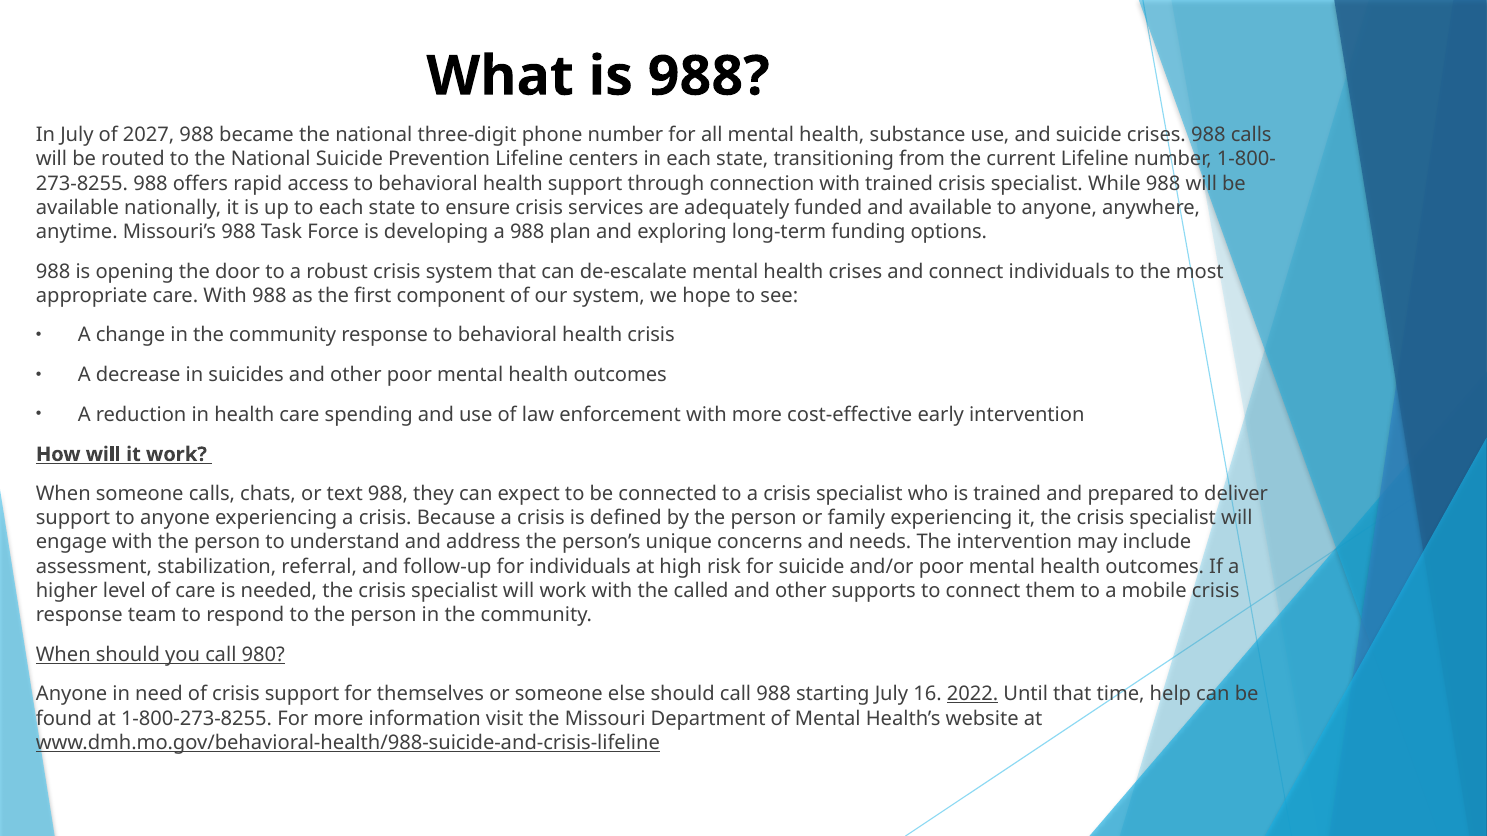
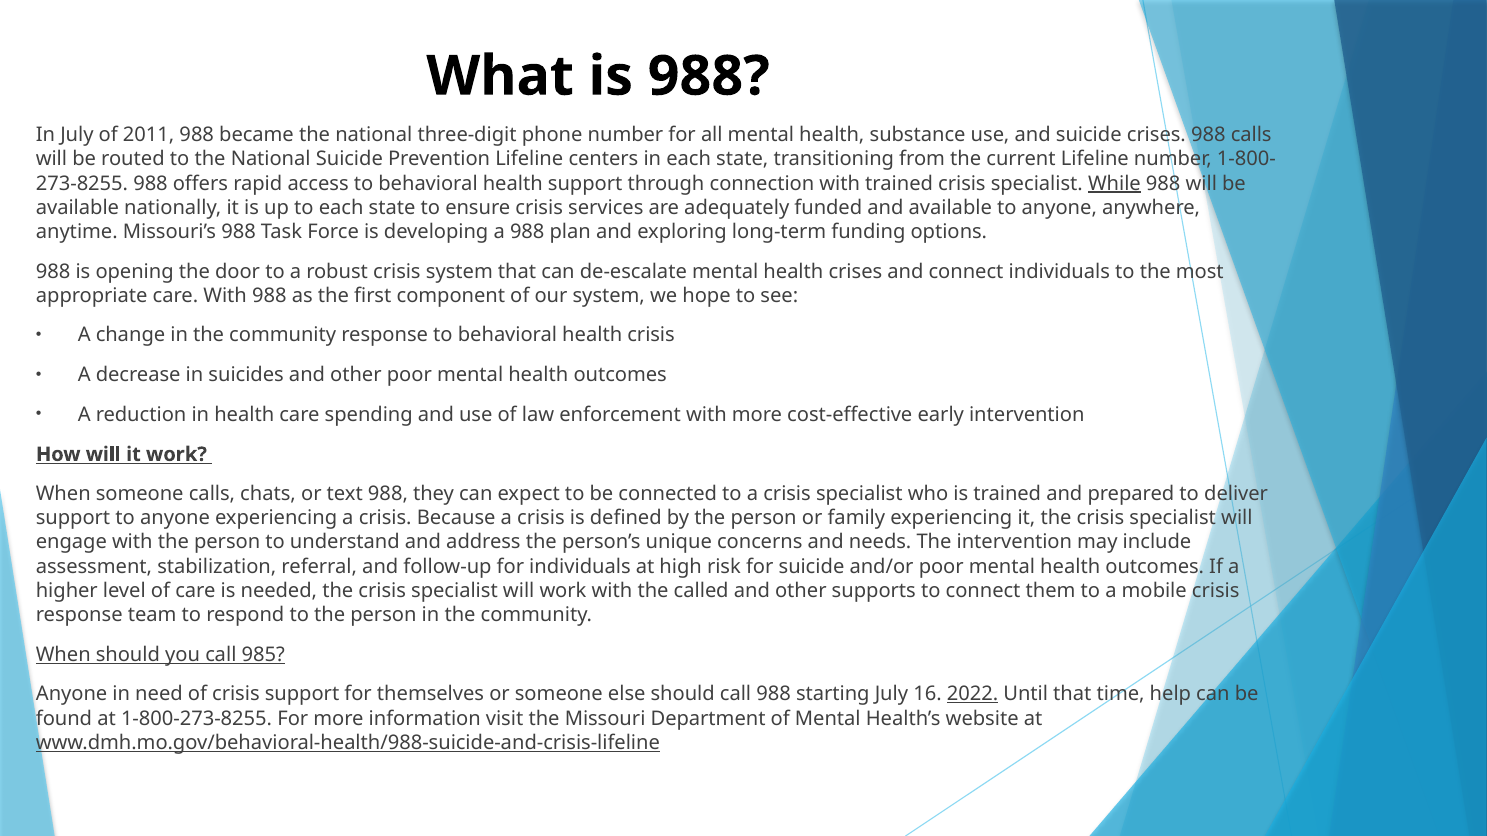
2027: 2027 -> 2011
While underline: none -> present
980: 980 -> 985
